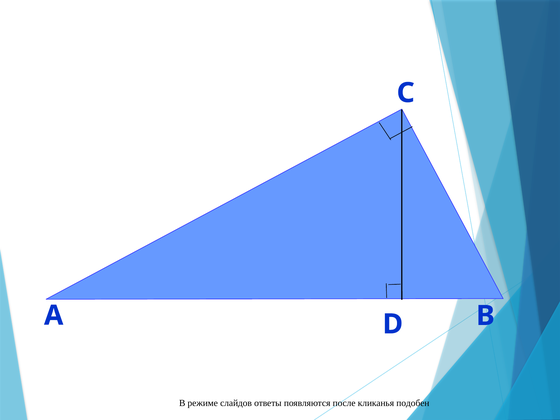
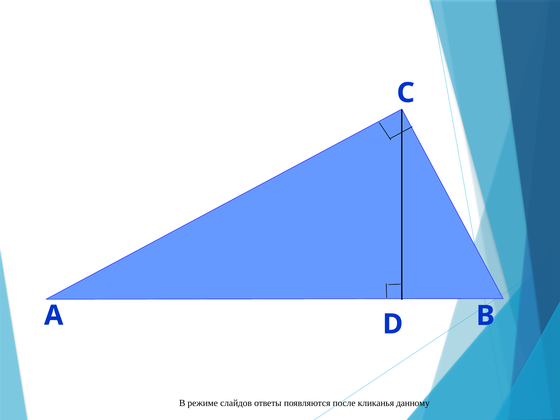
подобен: подобен -> данному
